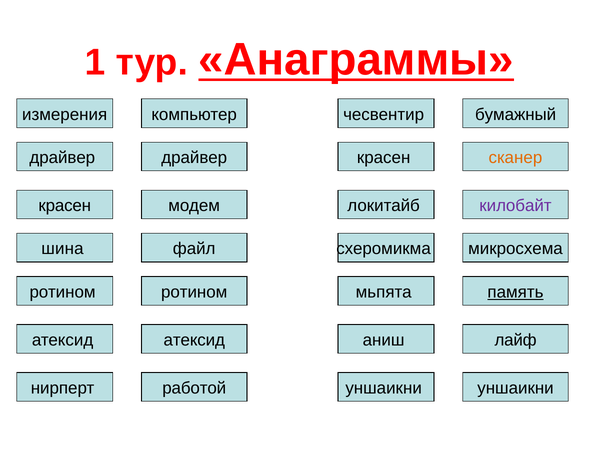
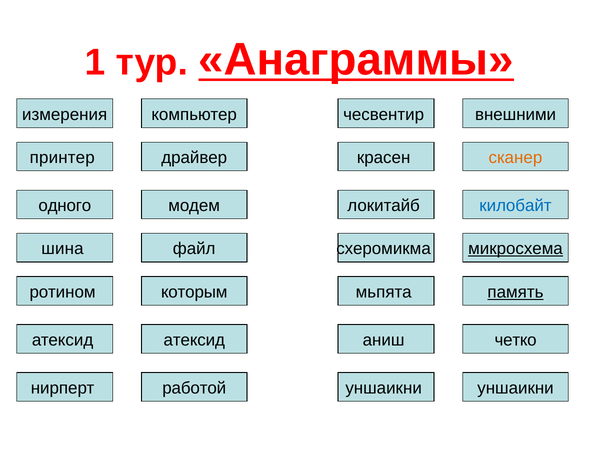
бумажный: бумажный -> внешними
драйвер at (62, 158): драйвер -> принтер
красен at (65, 206): красен -> одного
килобайт colour: purple -> blue
микросхема underline: none -> present
ротином ротином: ротином -> которым
лайф: лайф -> четко
